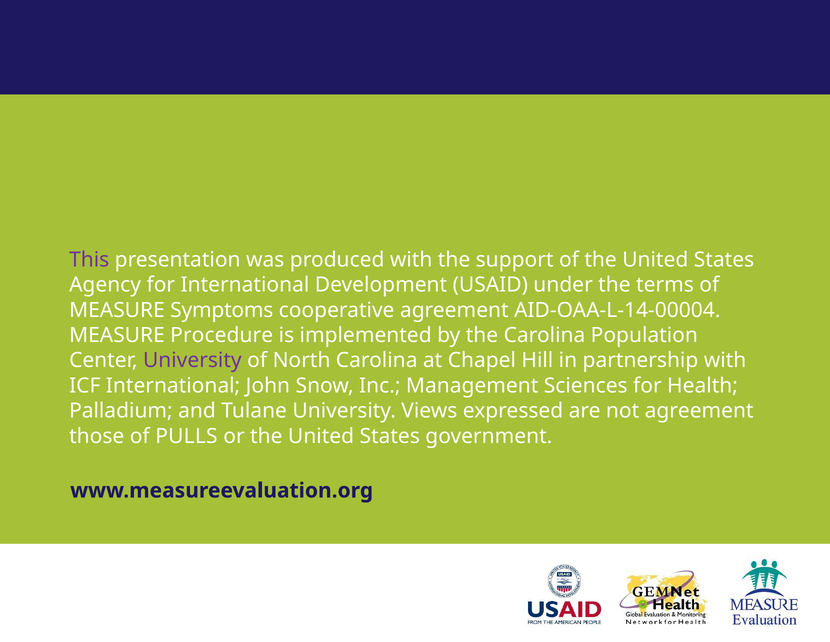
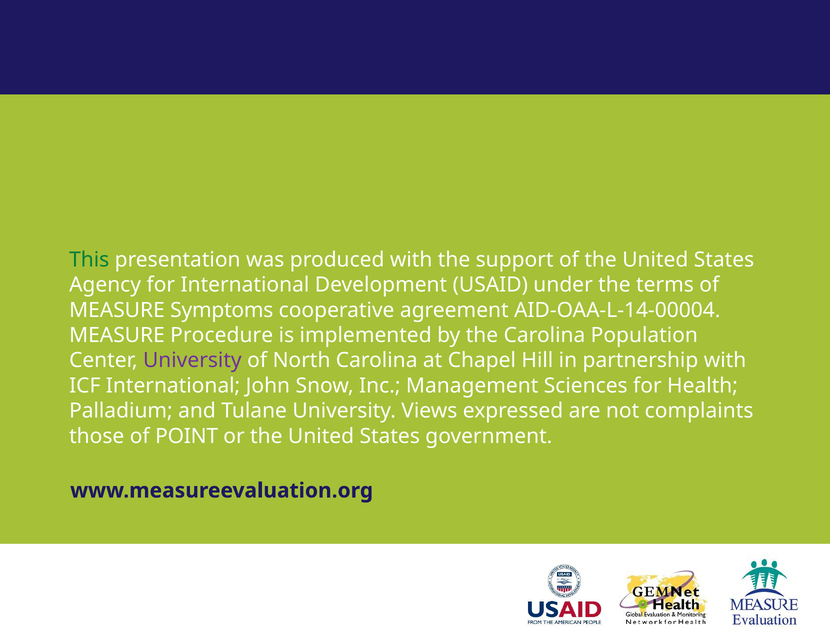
This colour: purple -> green
not agreement: agreement -> complaints
PULLS: PULLS -> POINT
